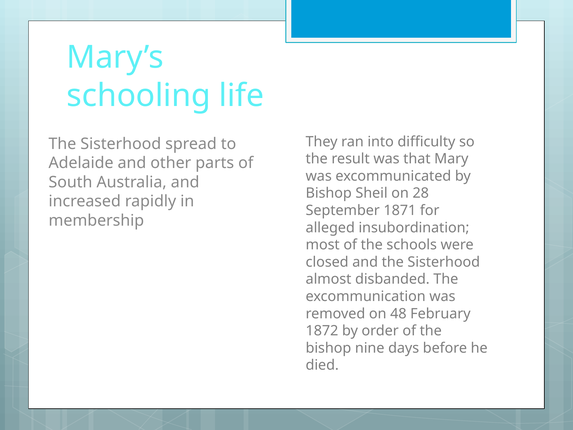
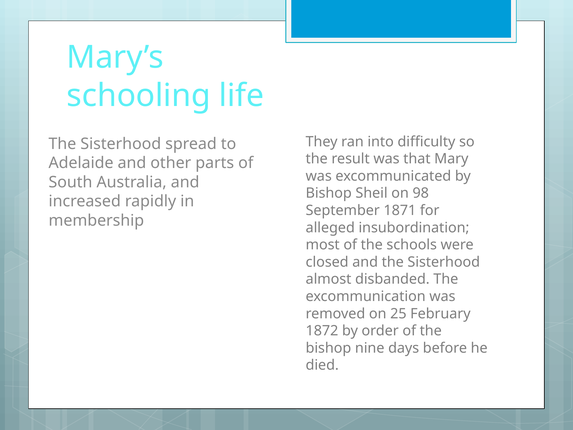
28: 28 -> 98
48: 48 -> 25
